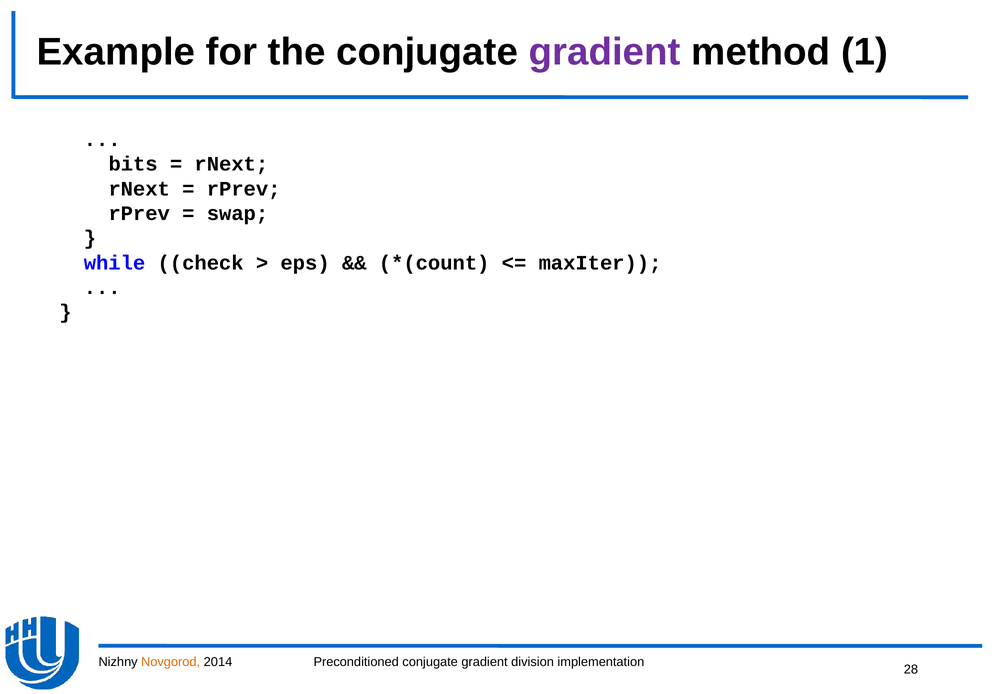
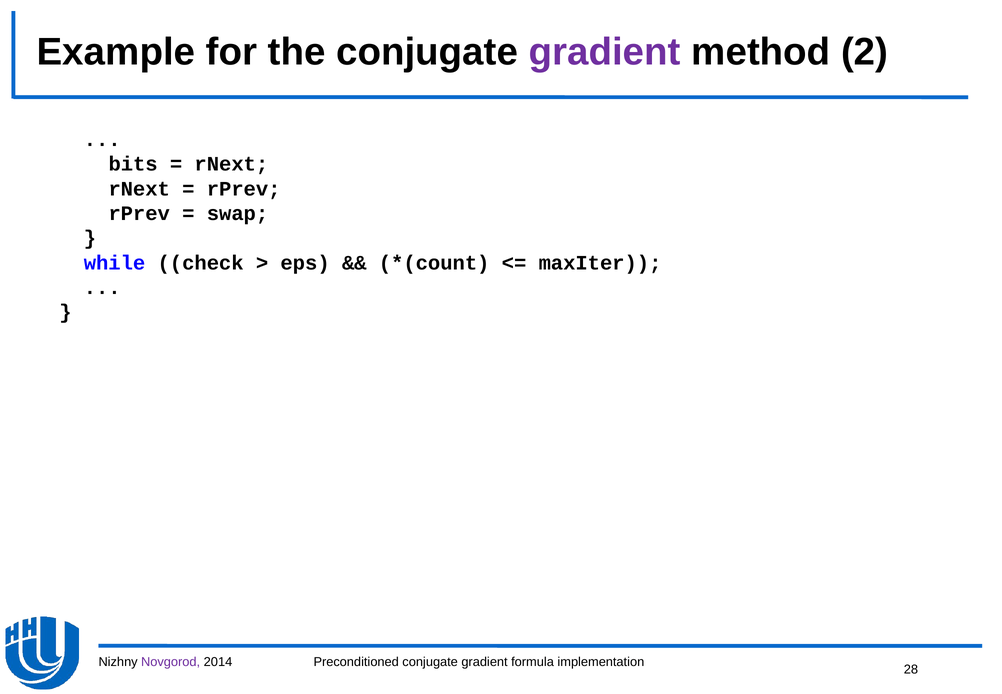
1: 1 -> 2
Novgorod colour: orange -> purple
division: division -> formula
